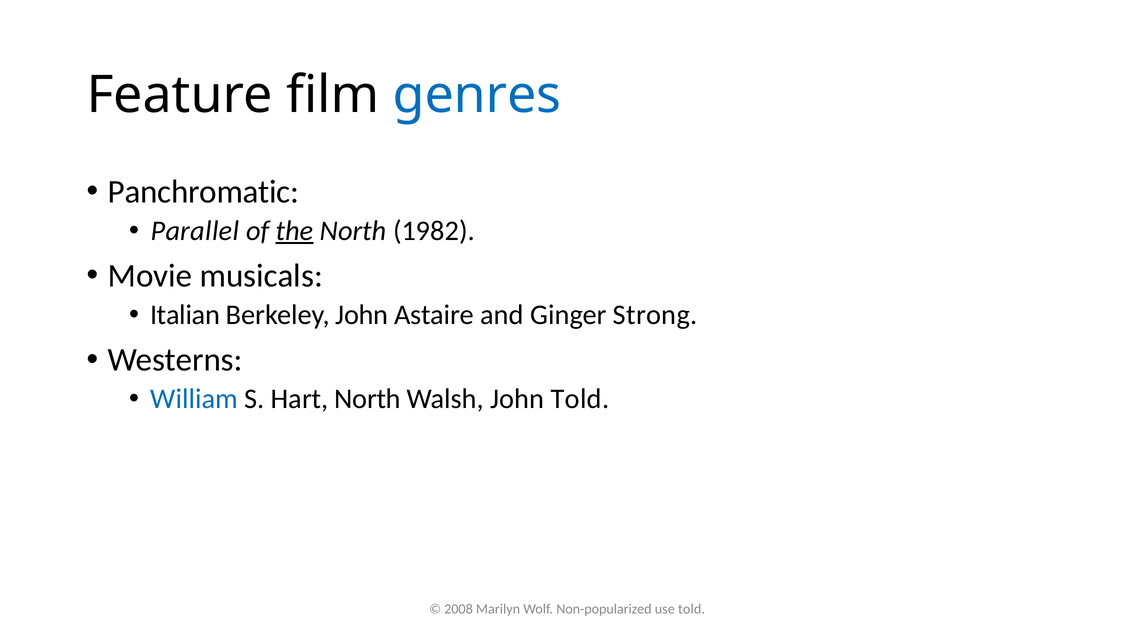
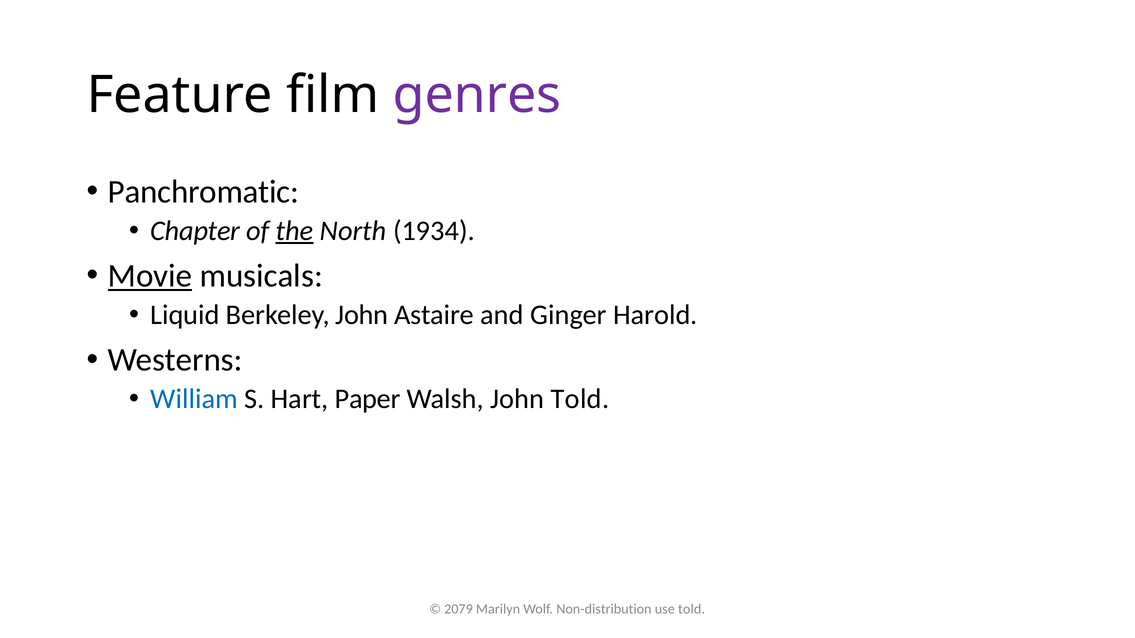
genres colour: blue -> purple
Parallel: Parallel -> Chapter
1982: 1982 -> 1934
Movie underline: none -> present
Italian: Italian -> Liquid
Strong: Strong -> Harold
Hart North: North -> Paper
2008: 2008 -> 2079
Non-popularized: Non-popularized -> Non-distribution
